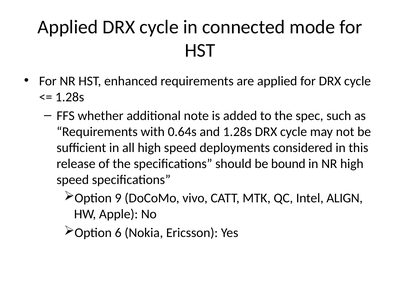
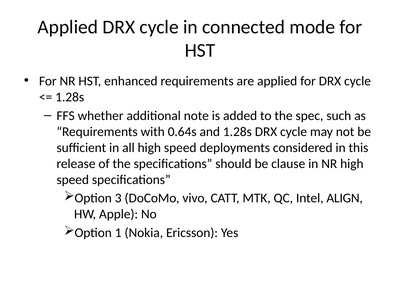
bound: bound -> clause
9: 9 -> 3
6: 6 -> 1
